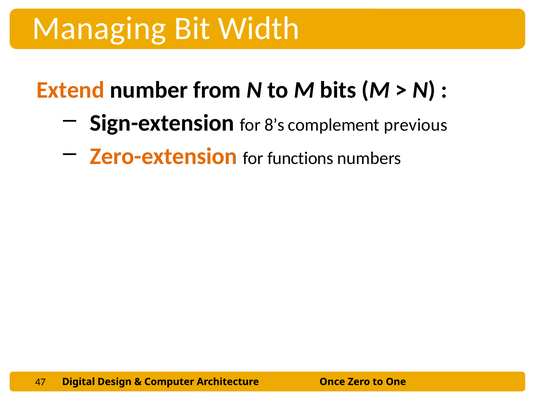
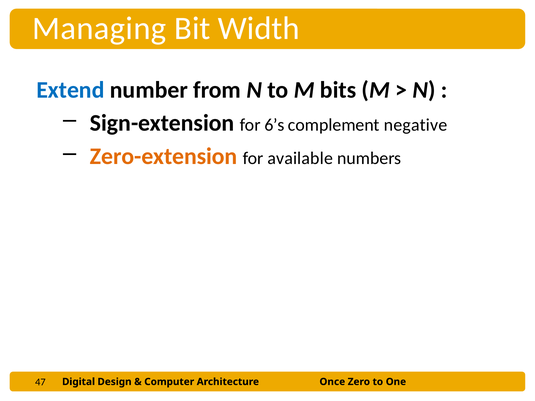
Extend colour: orange -> blue
8’s: 8’s -> 6’s
previous: previous -> negative
functions: functions -> available
